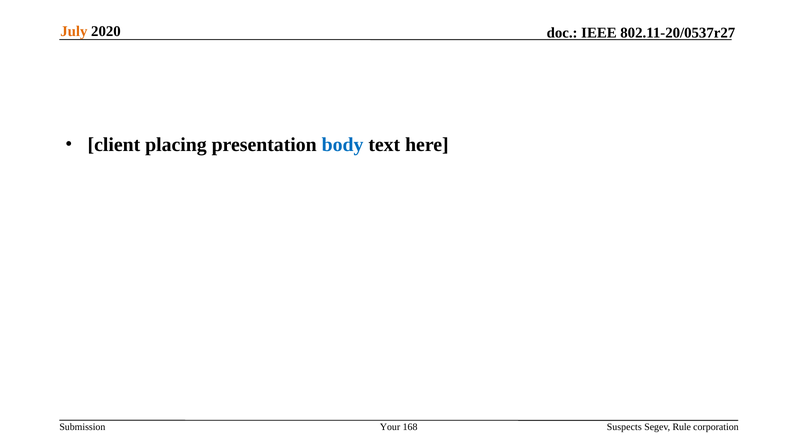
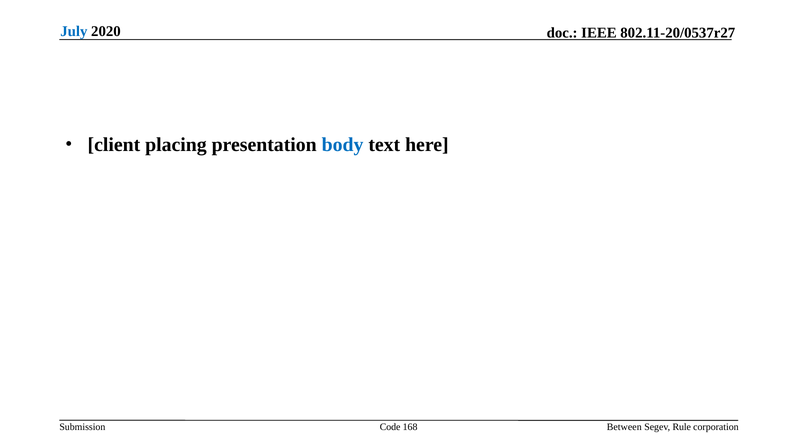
July colour: orange -> blue
Your: Your -> Code
Suspects: Suspects -> Between
